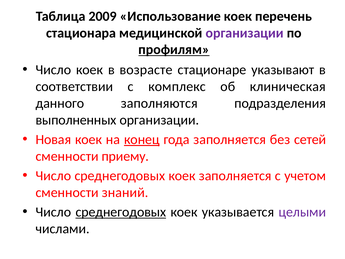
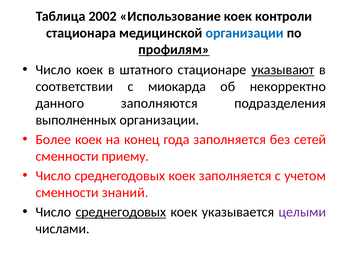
2009: 2009 -> 2002
перечень: перечень -> контроли
организации at (245, 33) colour: purple -> blue
возрасте: возрасте -> штатного
указывают underline: none -> present
комплекс: комплекс -> миокарда
клиническая: клиническая -> некорректно
Новая: Новая -> Более
конец underline: present -> none
